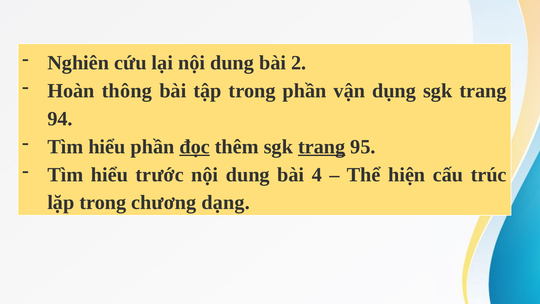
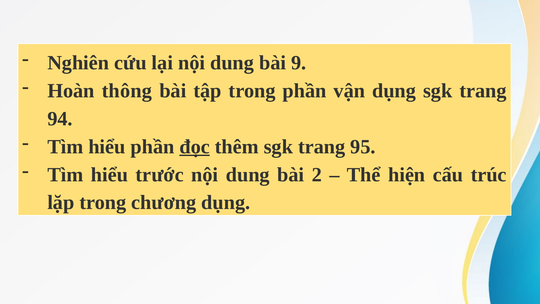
2: 2 -> 9
trang at (322, 147) underline: present -> none
4: 4 -> 2
chương dạng: dạng -> dụng
